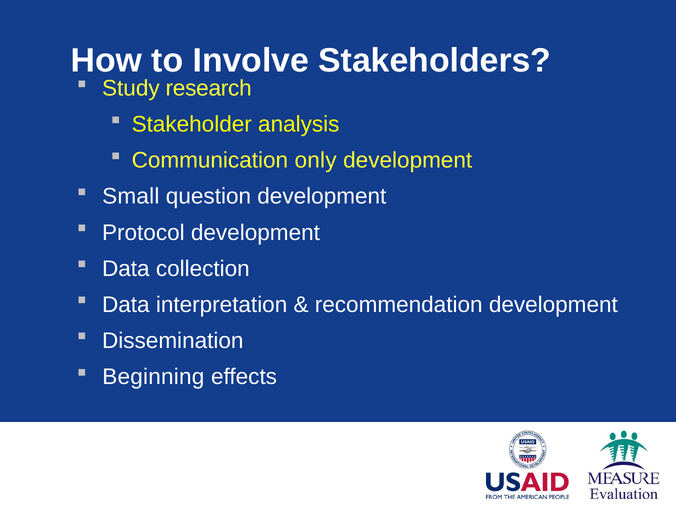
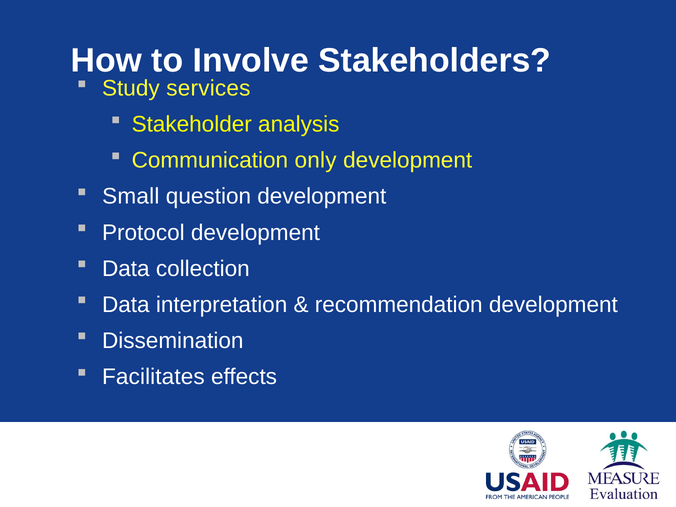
research: research -> services
Beginning: Beginning -> Facilitates
